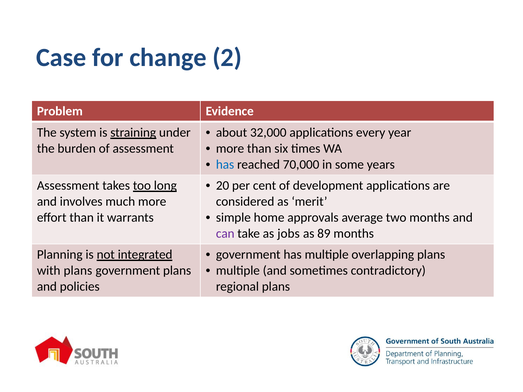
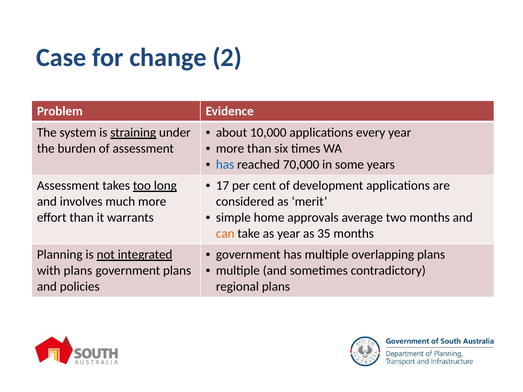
32,000: 32,000 -> 10,000
20: 20 -> 17
can colour: purple -> orange
as jobs: jobs -> year
89: 89 -> 35
